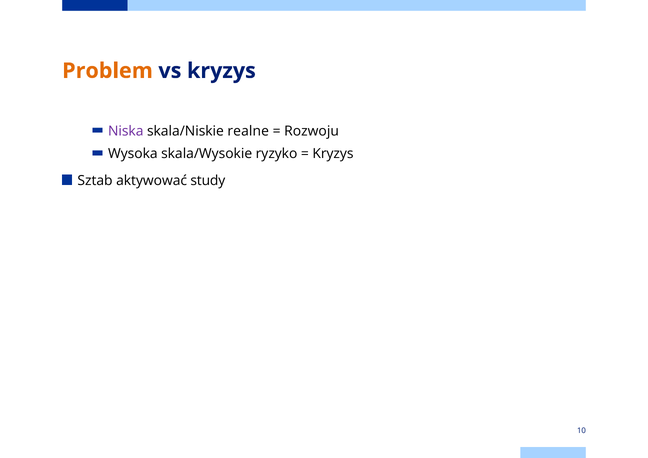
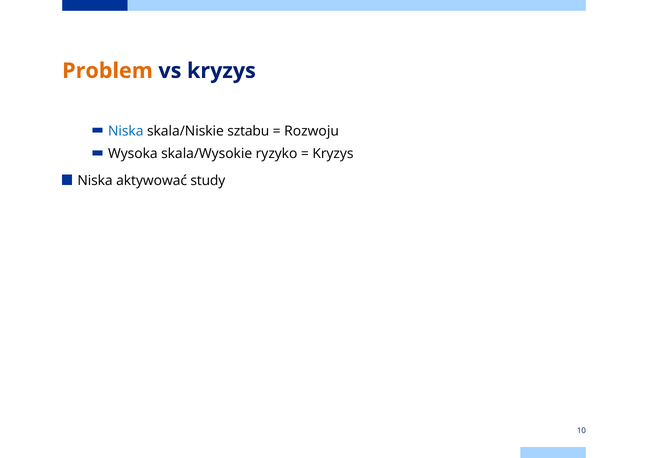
Niska at (126, 131) colour: purple -> blue
realne: realne -> sztabu
Sztab at (95, 181): Sztab -> Niska
